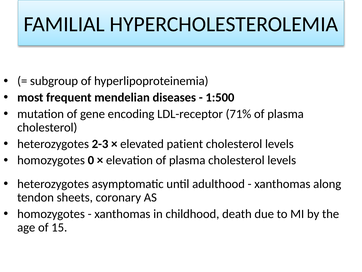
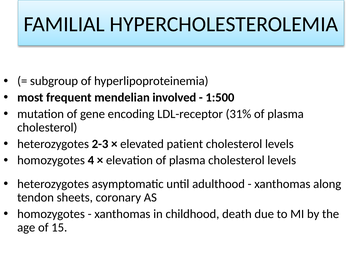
diseases: diseases -> involved
71%: 71% -> 31%
0: 0 -> 4
